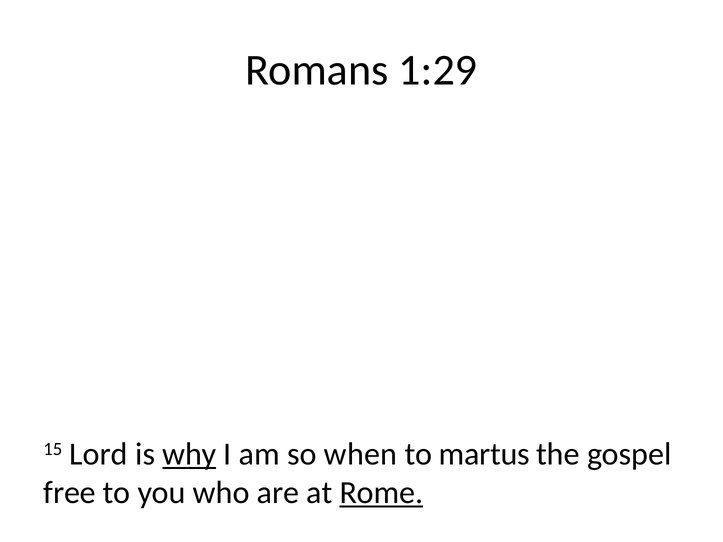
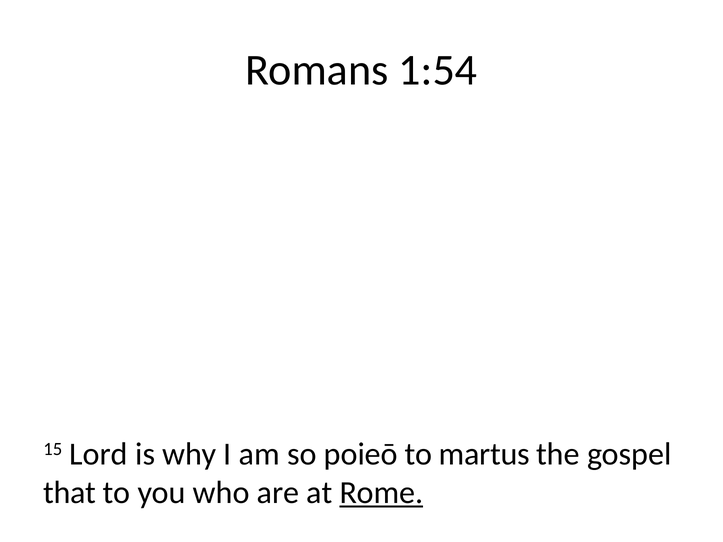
1:29: 1:29 -> 1:54
why underline: present -> none
when: when -> poieō
free: free -> that
